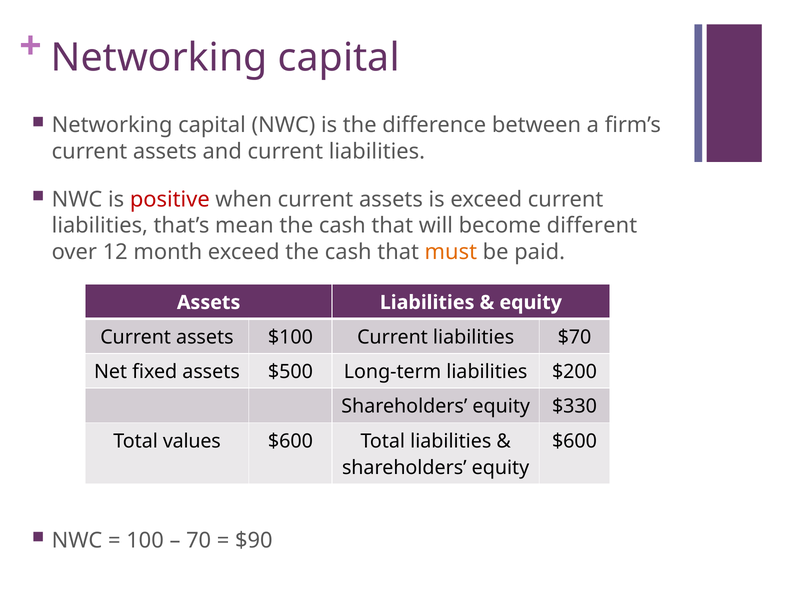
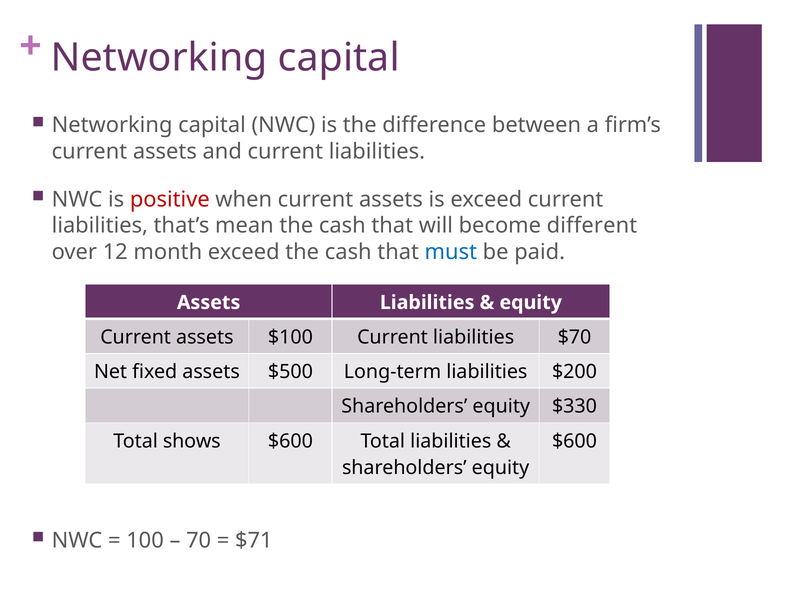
must colour: orange -> blue
values: values -> shows
$90: $90 -> $71
